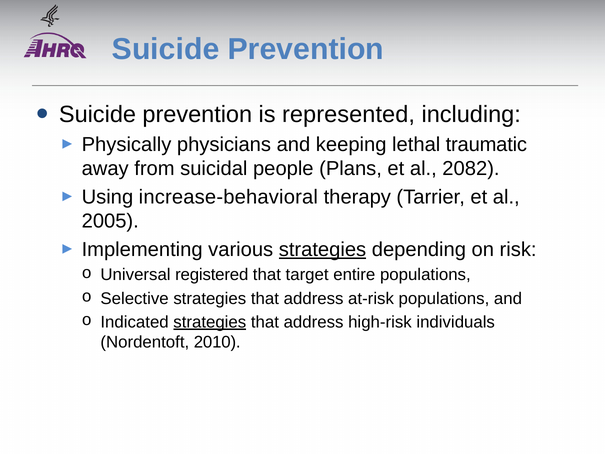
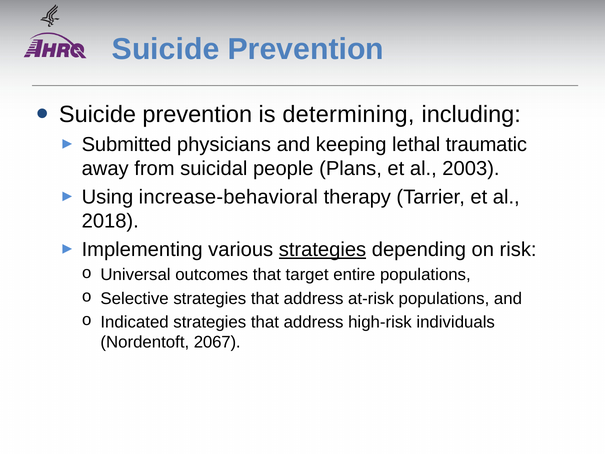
represented: represented -> determining
Physically: Physically -> Submitted
2082: 2082 -> 2003
2005: 2005 -> 2018
registered: registered -> outcomes
strategies at (210, 322) underline: present -> none
2010: 2010 -> 2067
